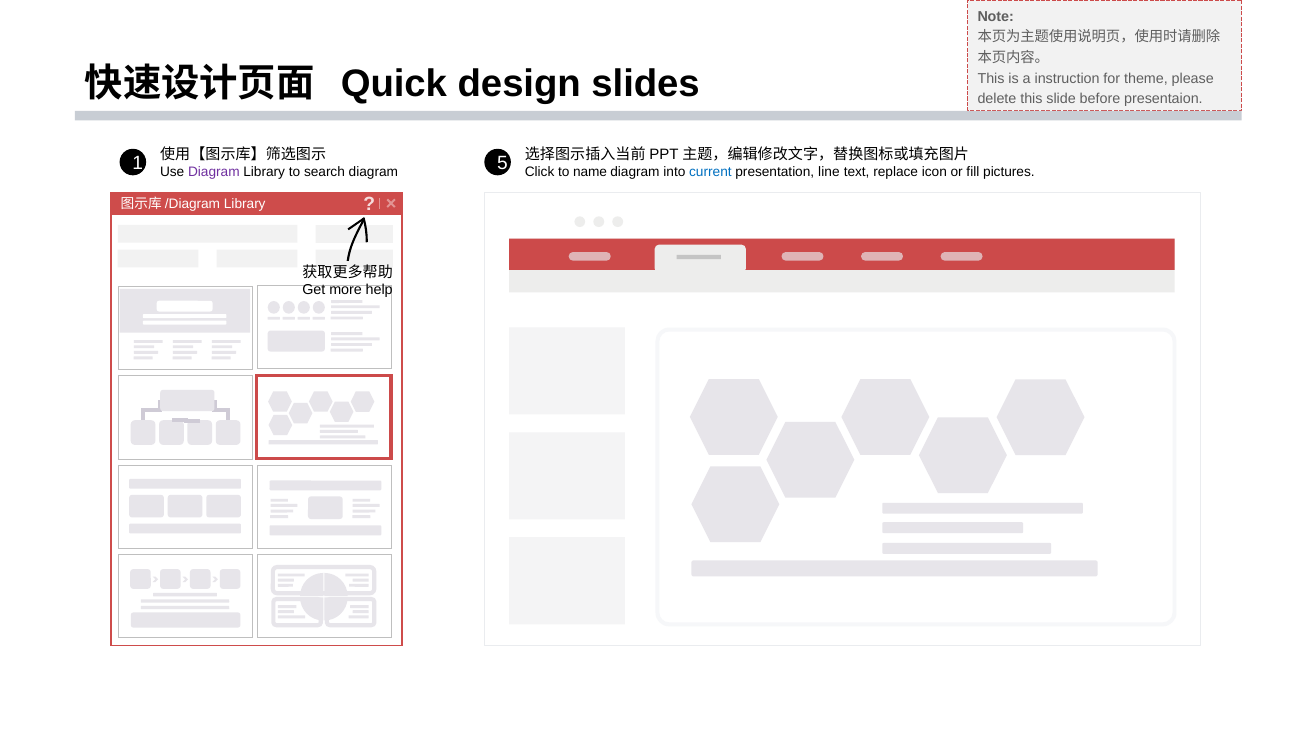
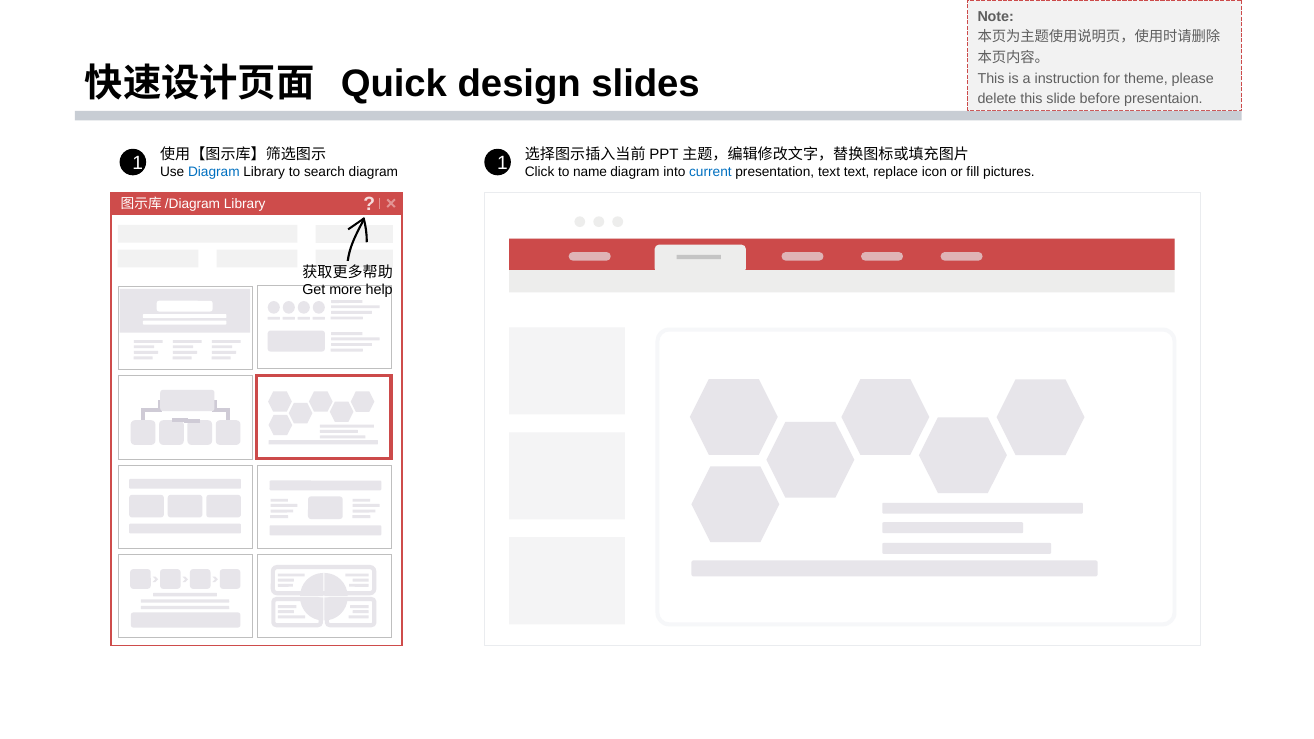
1 5: 5 -> 1
Diagram at (214, 172) colour: purple -> blue
presentation line: line -> text
